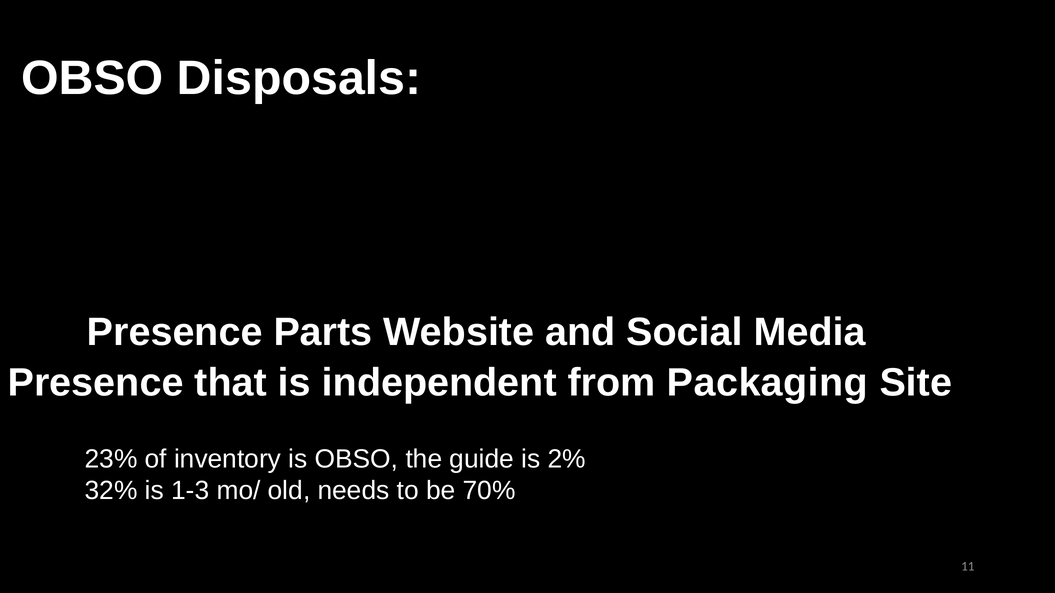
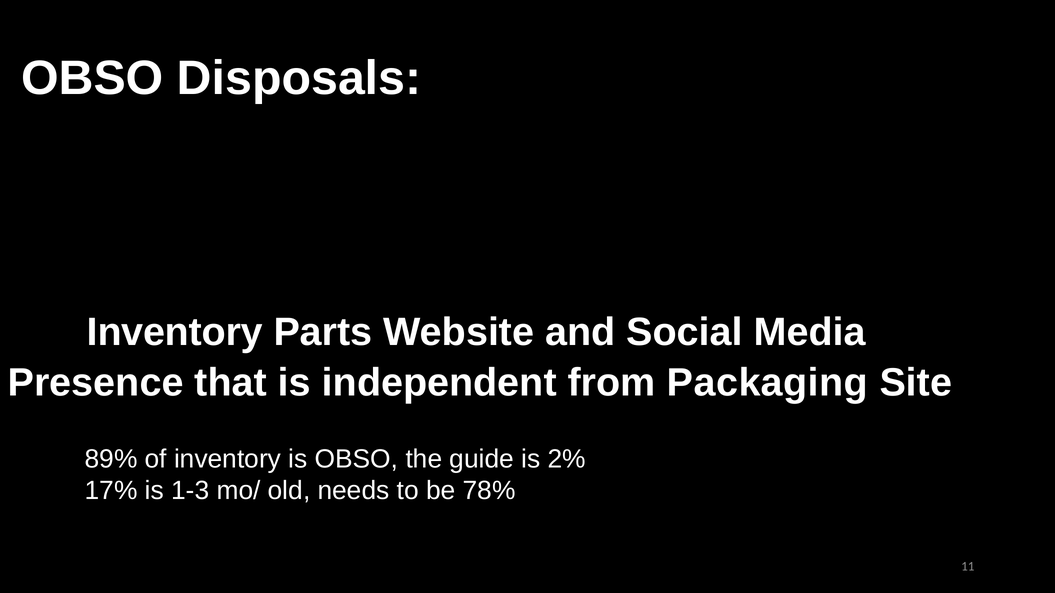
Presence at (175, 332): Presence -> Inventory
23%: 23% -> 89%
32%: 32% -> 17%
70%: 70% -> 78%
